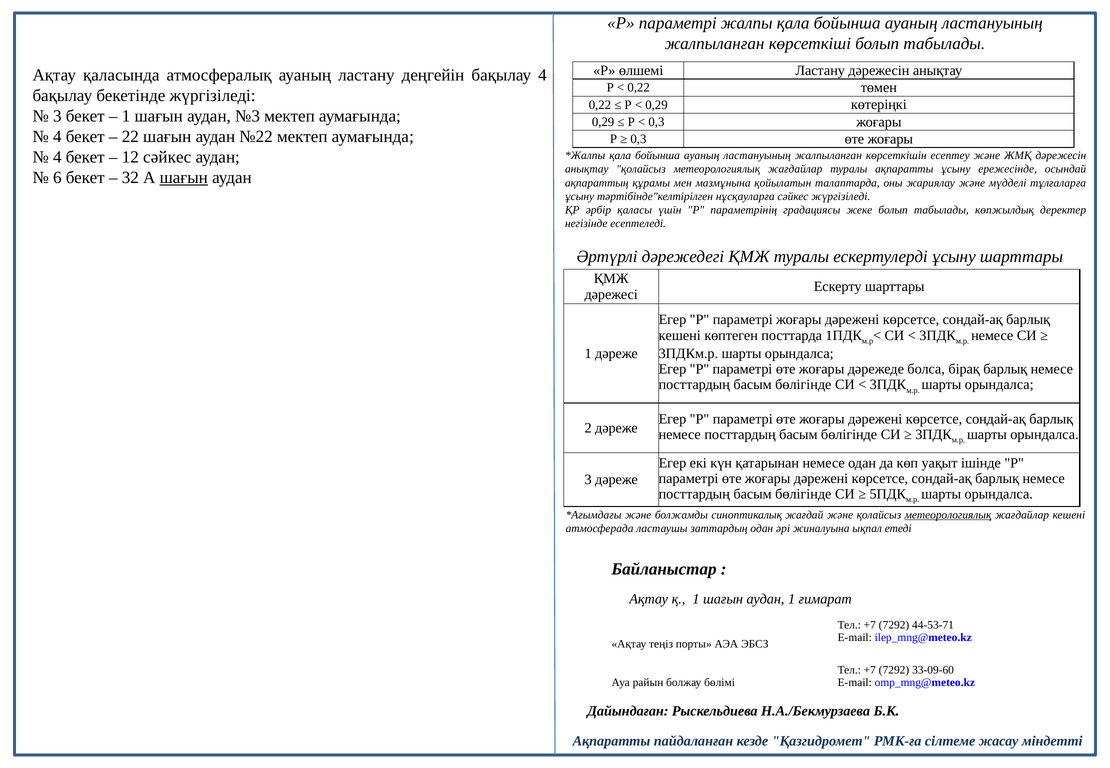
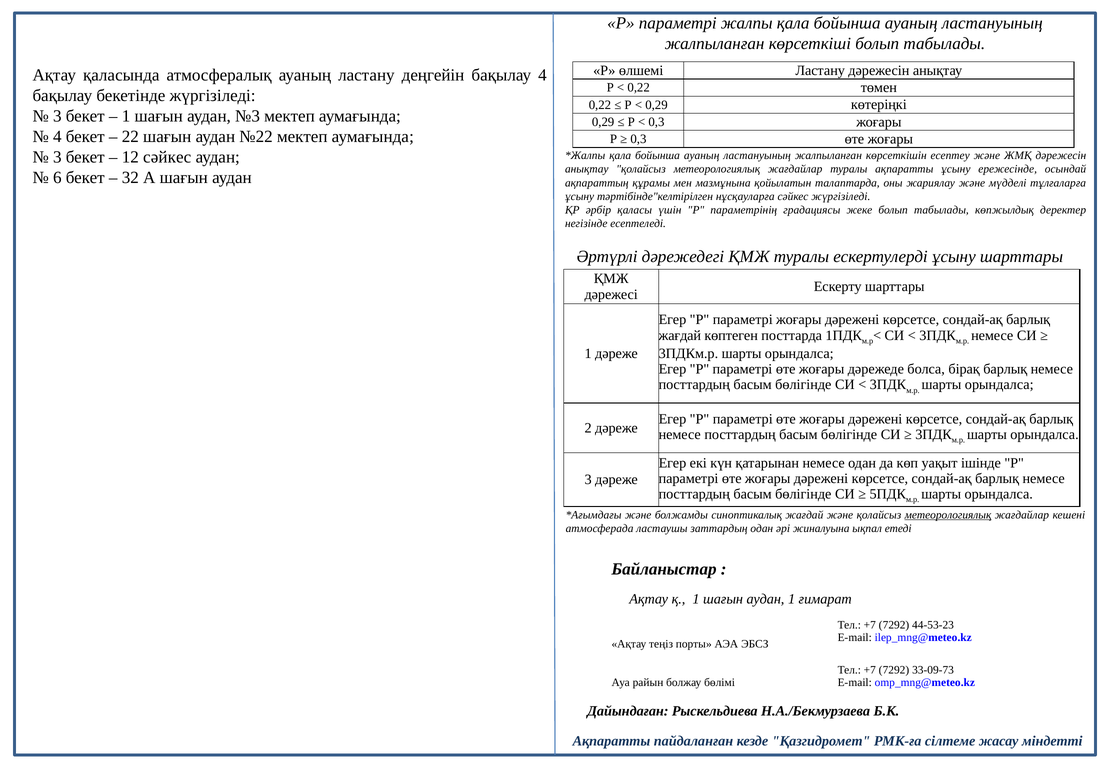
4 at (57, 157): 4 -> 3
шағын at (184, 178) underline: present -> none
кешені at (680, 336): кешені -> жағдай
44-53-71: 44-53-71 -> 44-53-23
33-09-60: 33-09-60 -> 33-09-73
